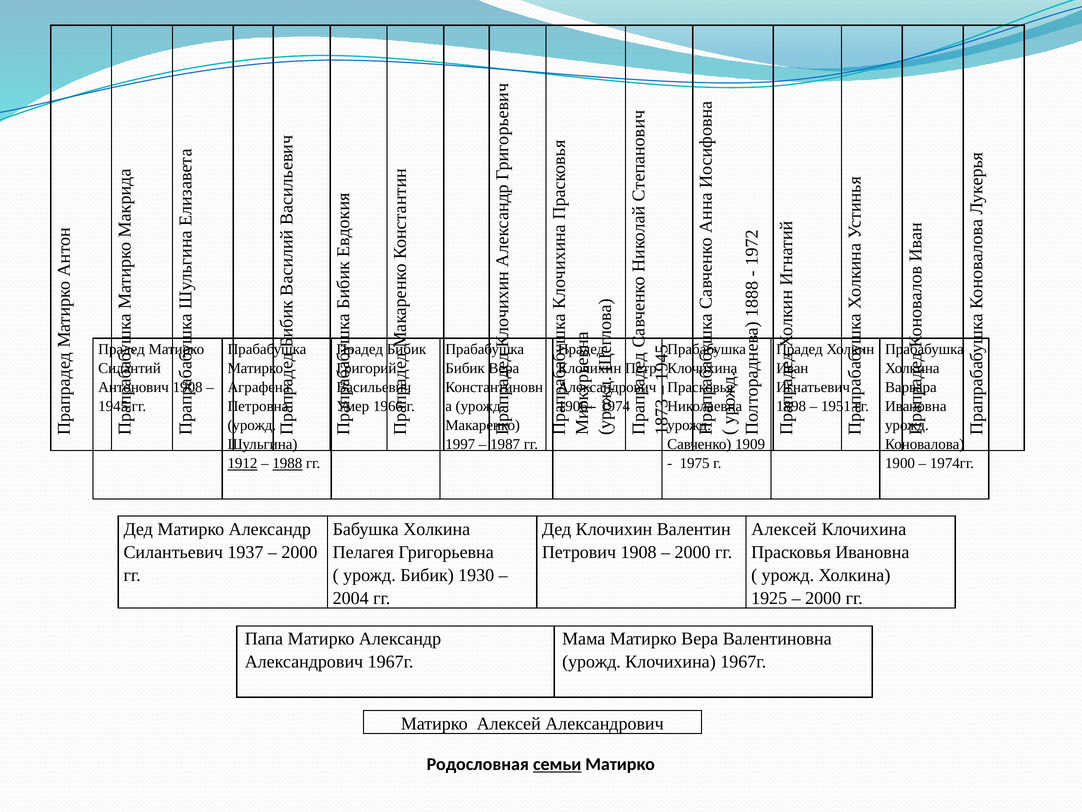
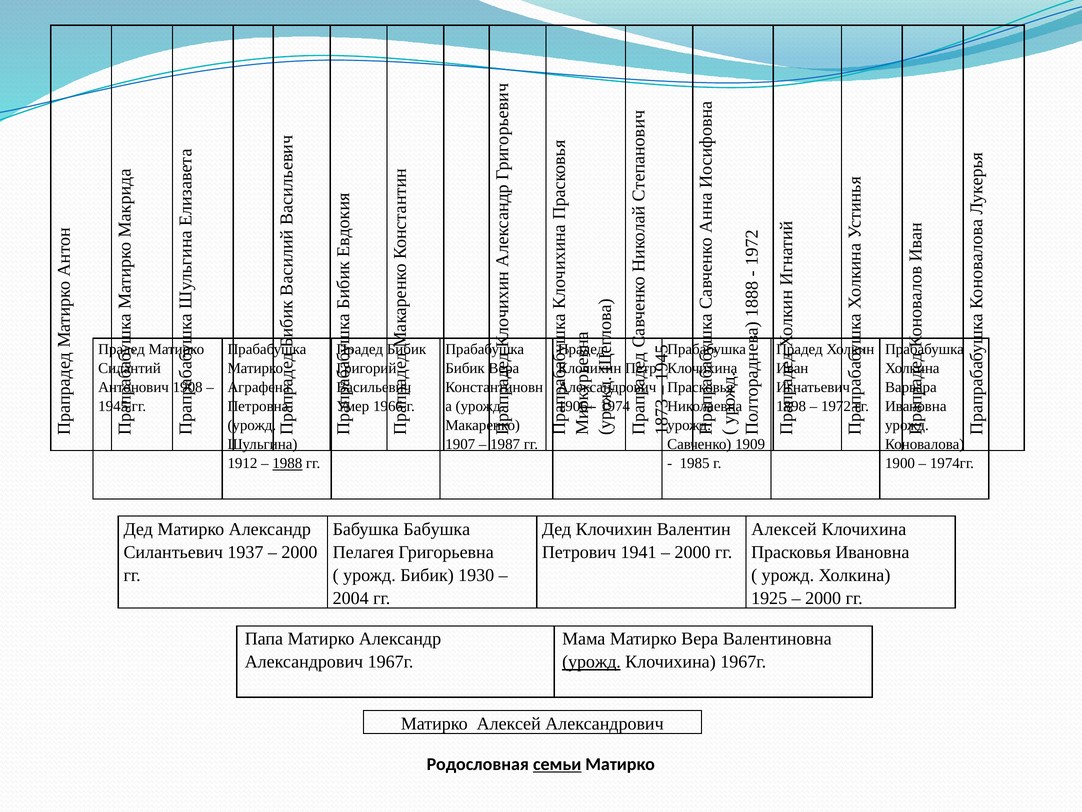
1951: 1951 -> 1972
1997: 1997 -> 1907
1912 underline: present -> none
1975: 1975 -> 1985
Бабушка Холкина: Холкина -> Бабушка
Петрович 1908: 1908 -> 1941
урожд at (592, 662) underline: none -> present
